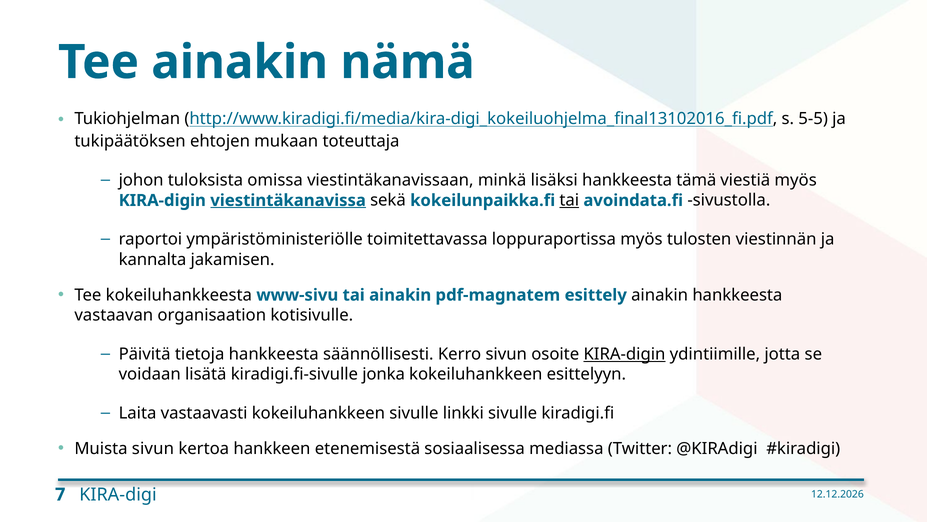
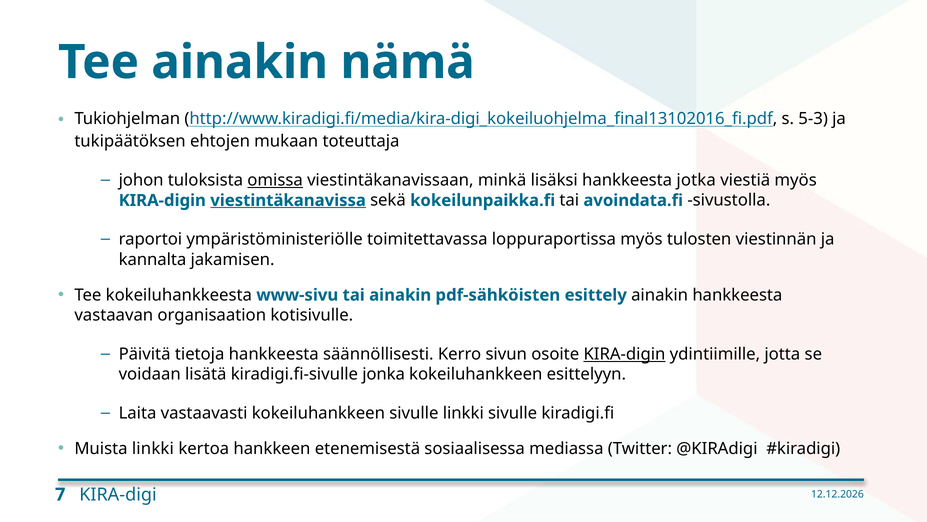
5-5: 5-5 -> 5-3
omissa underline: none -> present
tämä: tämä -> jotka
tai at (569, 200) underline: present -> none
pdf-magnatem: pdf-magnatem -> pdf-sähköisten
Muista sivun: sivun -> linkki
